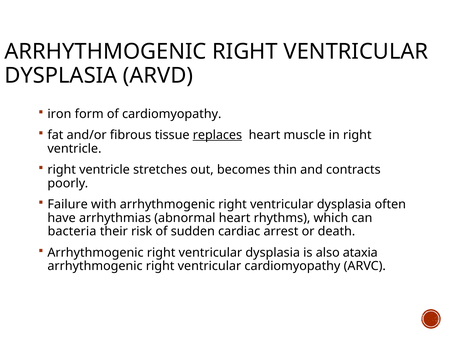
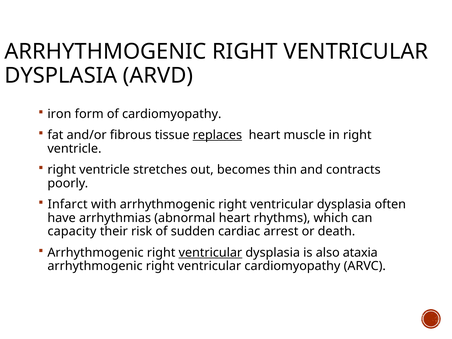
Failure: Failure -> Infarct
bacteria: bacteria -> capacity
ventricular at (210, 253) underline: none -> present
